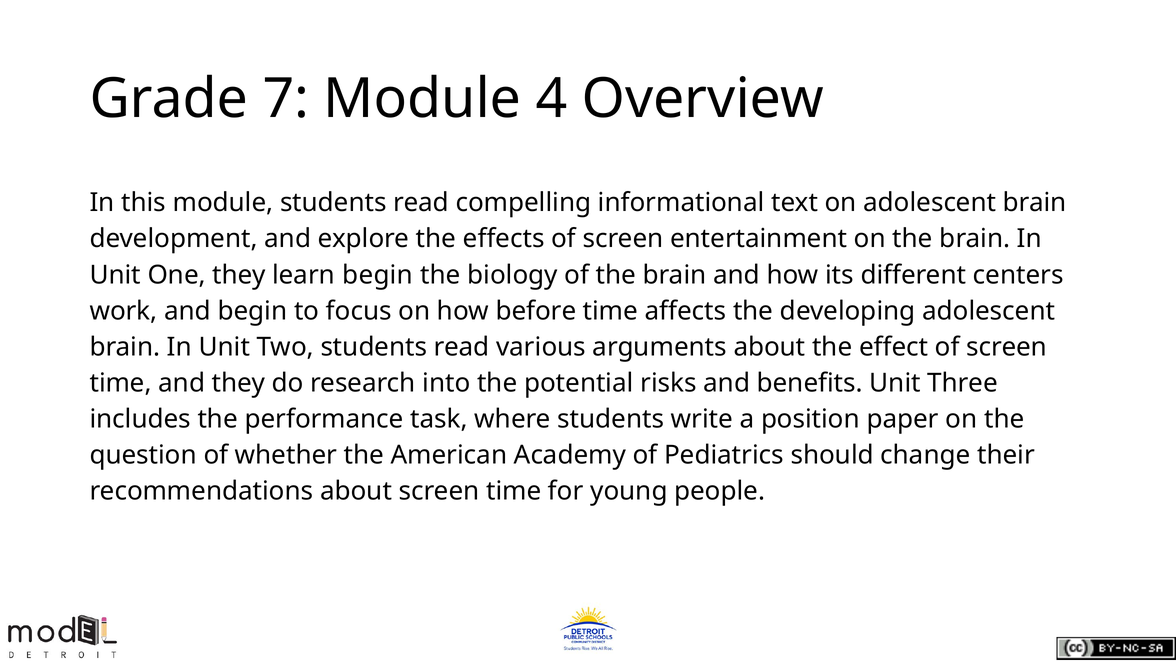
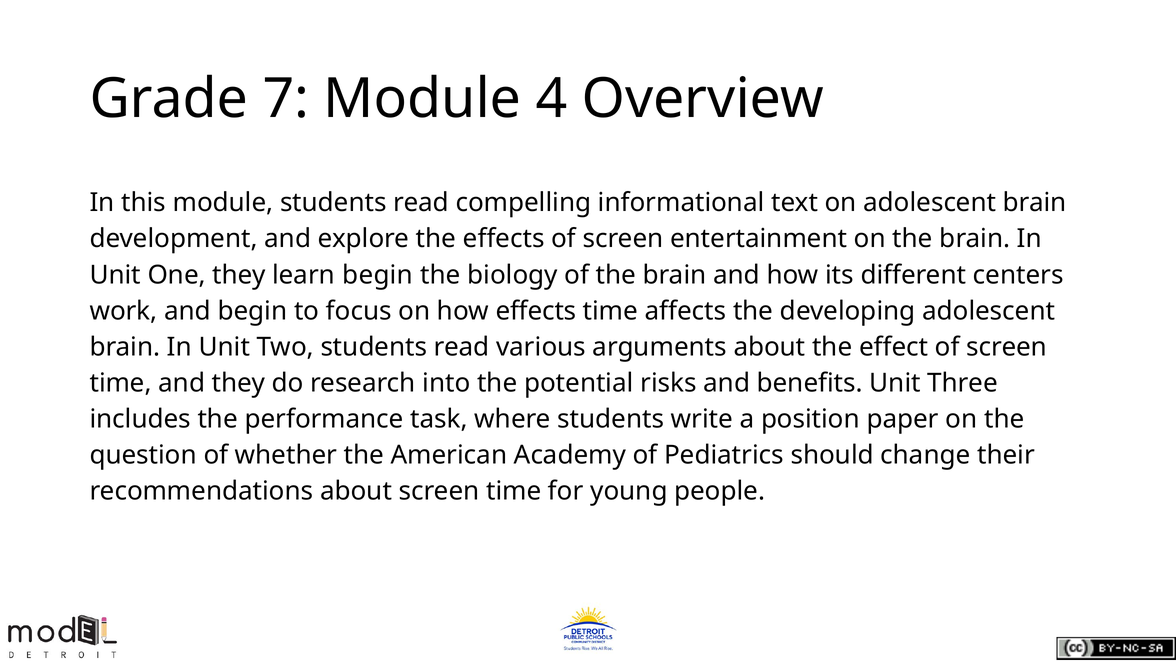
how before: before -> effects
